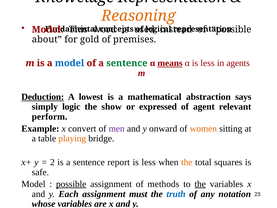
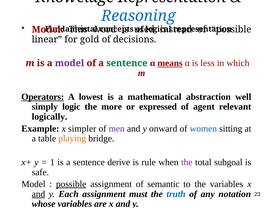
Reasoning colour: orange -> blue
about: about -> linear
premises: premises -> decisions
model at (70, 63) colour: blue -> purple
agents: agents -> which
Deduction: Deduction -> Operators
says: says -> well
show: show -> more
perform: perform -> logically
convert: convert -> simpler
women colour: orange -> blue
2: 2 -> 1
report: report -> derive
less at (149, 162): less -> rule
the at (187, 162) colour: orange -> purple
squares: squares -> subgoal
methods: methods -> semantic
the at (200, 184) underline: present -> none
and at (38, 194) underline: none -> present
